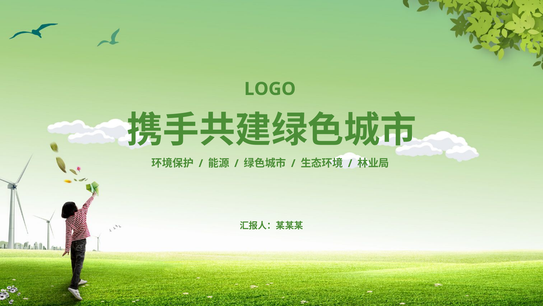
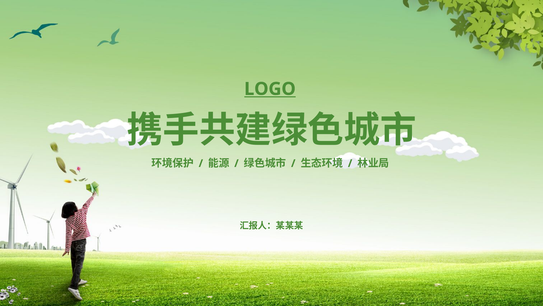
LOGO underline: none -> present
